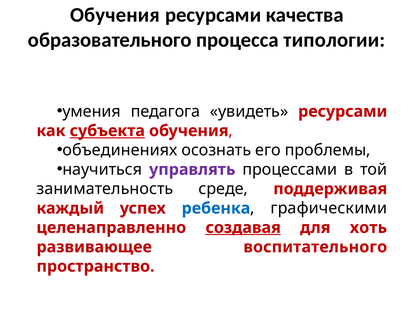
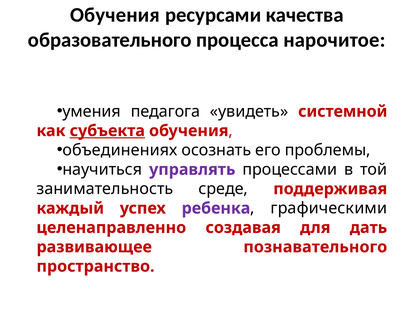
типологии: типологии -> нарочитое
увидеть ресурсами: ресурсами -> системной
ребенка colour: blue -> purple
создавая underline: present -> none
хоть: хоть -> дать
воспитательного: воспитательного -> познавательного
